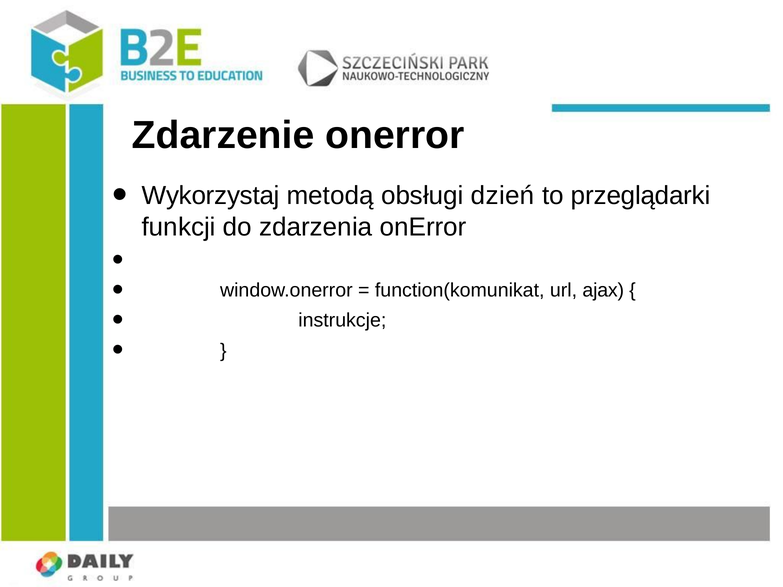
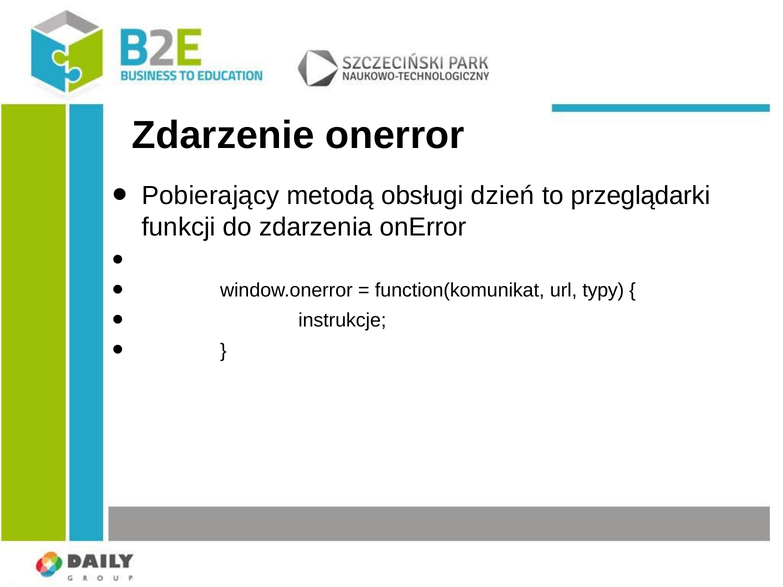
Wykorzystaj: Wykorzystaj -> Pobierający
ajax: ajax -> typy
